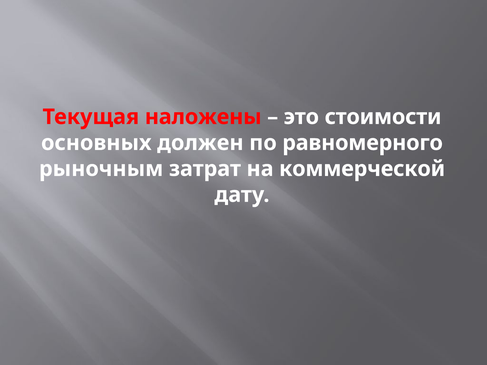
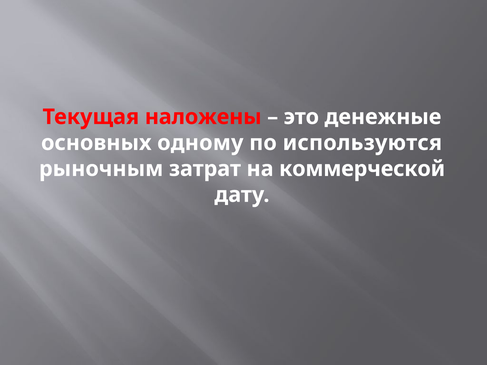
стоимости: стоимости -> денежные
должен: должен -> одному
равномерного: равномерного -> используются
